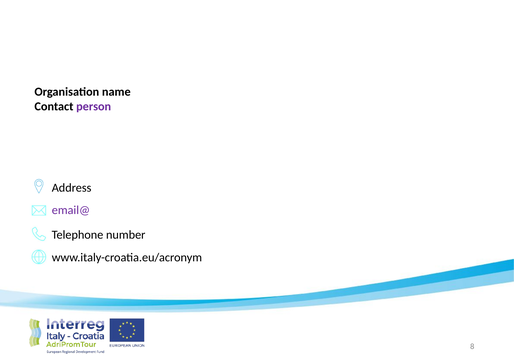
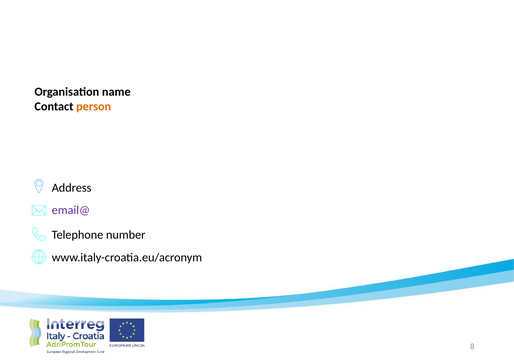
person colour: purple -> orange
